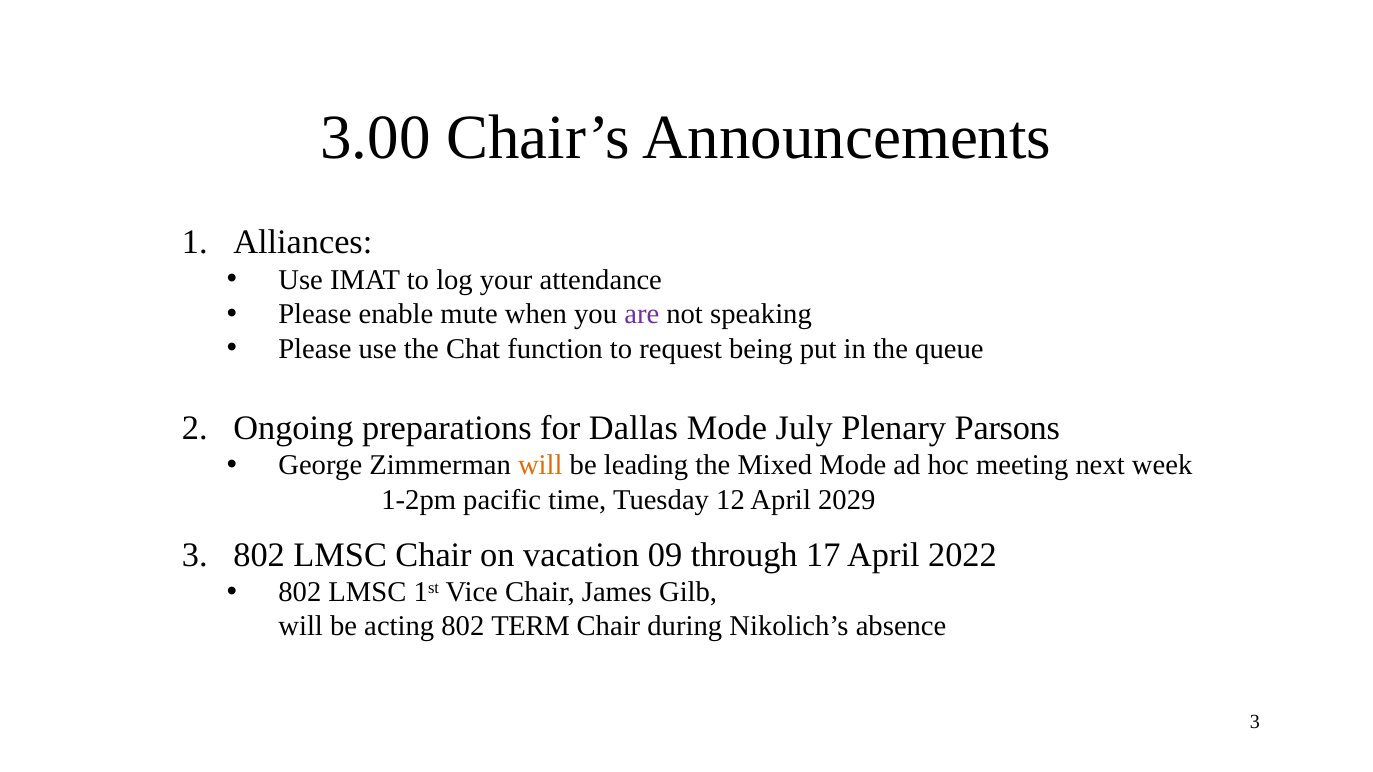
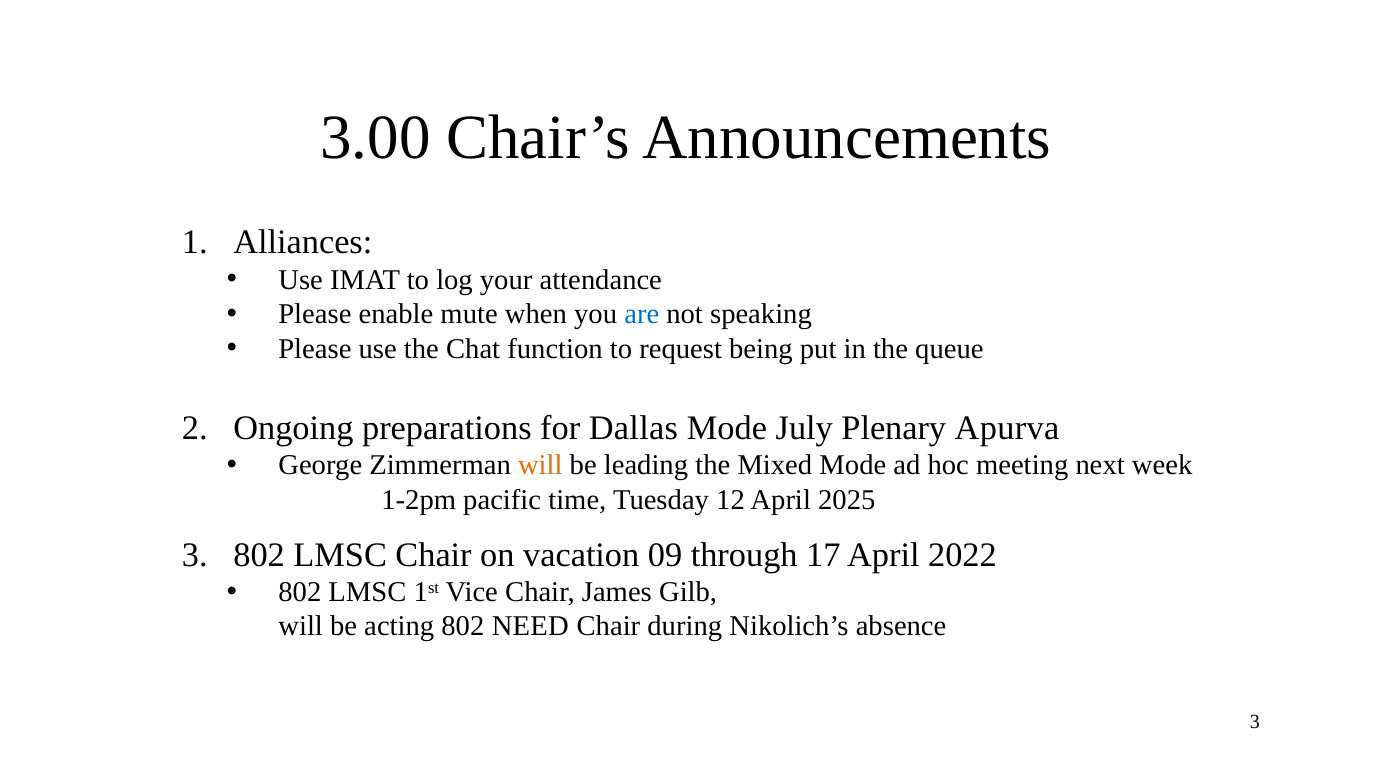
are colour: purple -> blue
Parsons: Parsons -> Apurva
2029: 2029 -> 2025
TERM: TERM -> NEED
